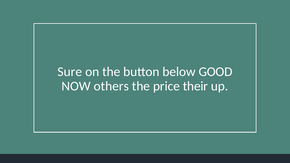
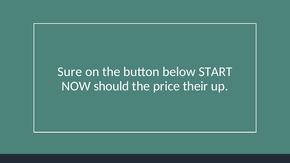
GOOD: GOOD -> START
others: others -> should
